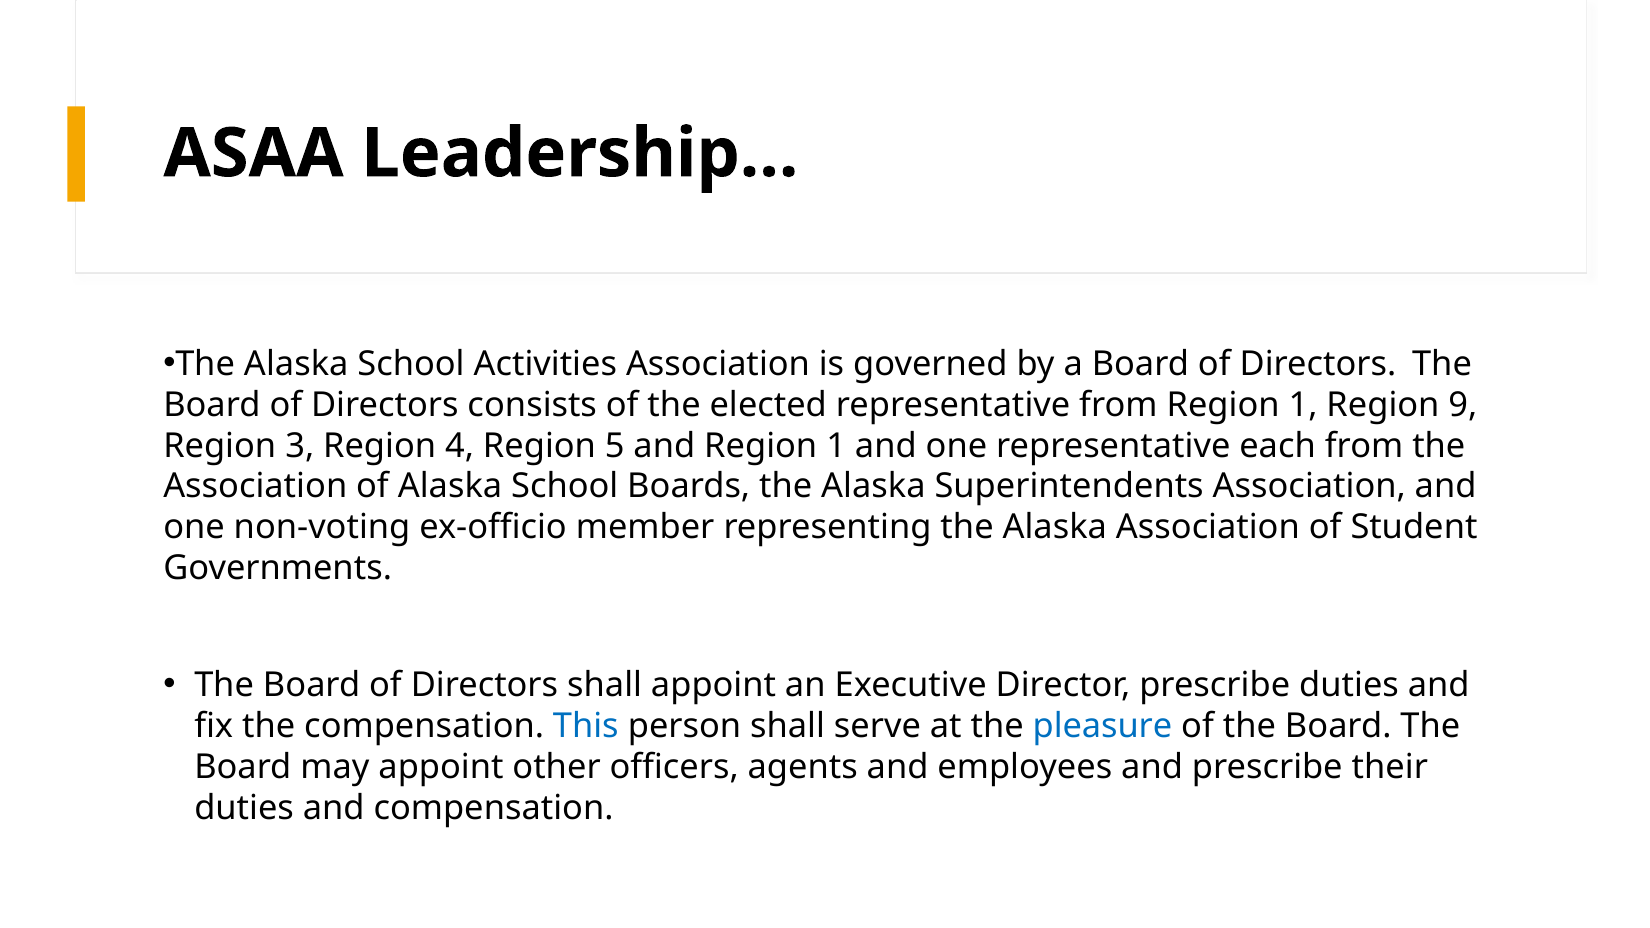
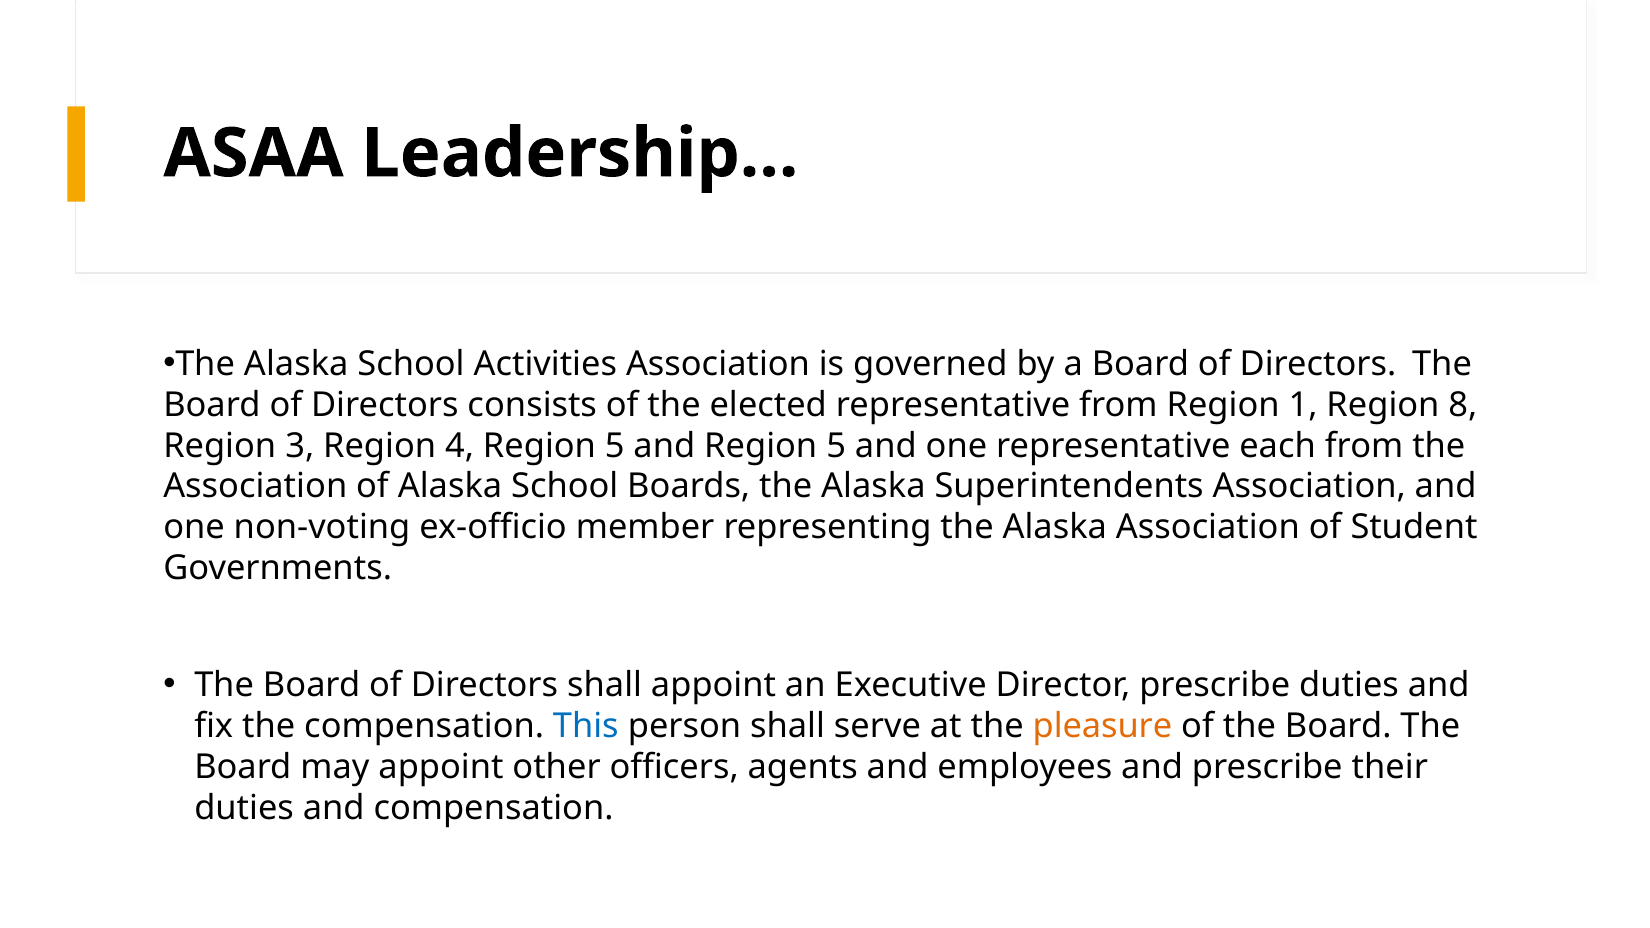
9: 9 -> 8
and Region 1: 1 -> 5
pleasure colour: blue -> orange
